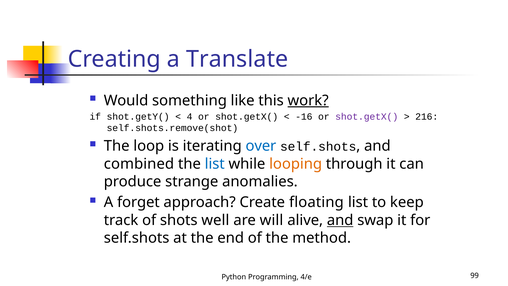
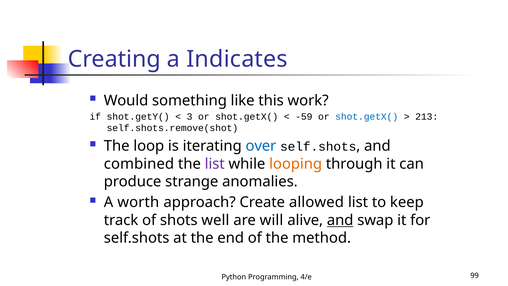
Translate: Translate -> Indicates
work underline: present -> none
4: 4 -> 3
-16: -16 -> -59
shot.getX( at (367, 117) colour: purple -> blue
216: 216 -> 213
list at (215, 164) colour: blue -> purple
forget: forget -> worth
floating: floating -> allowed
